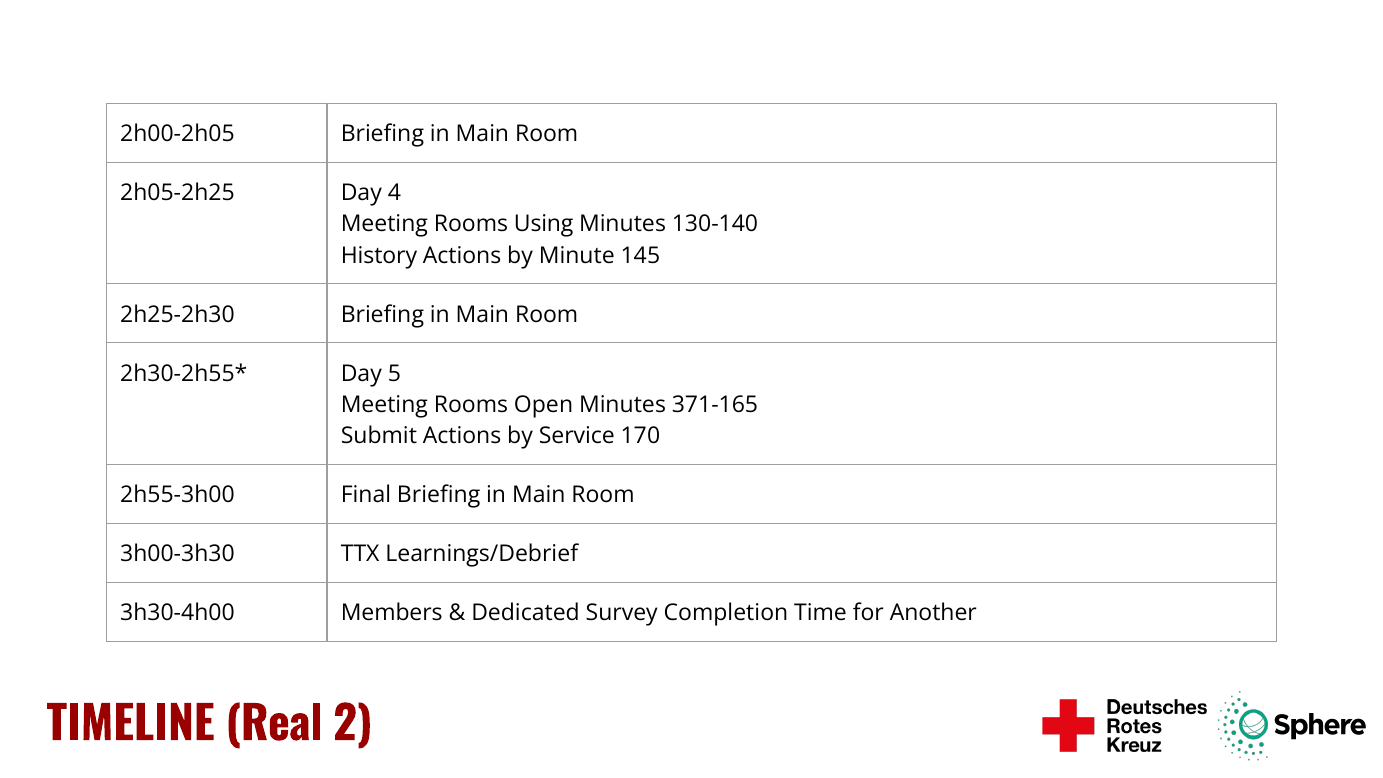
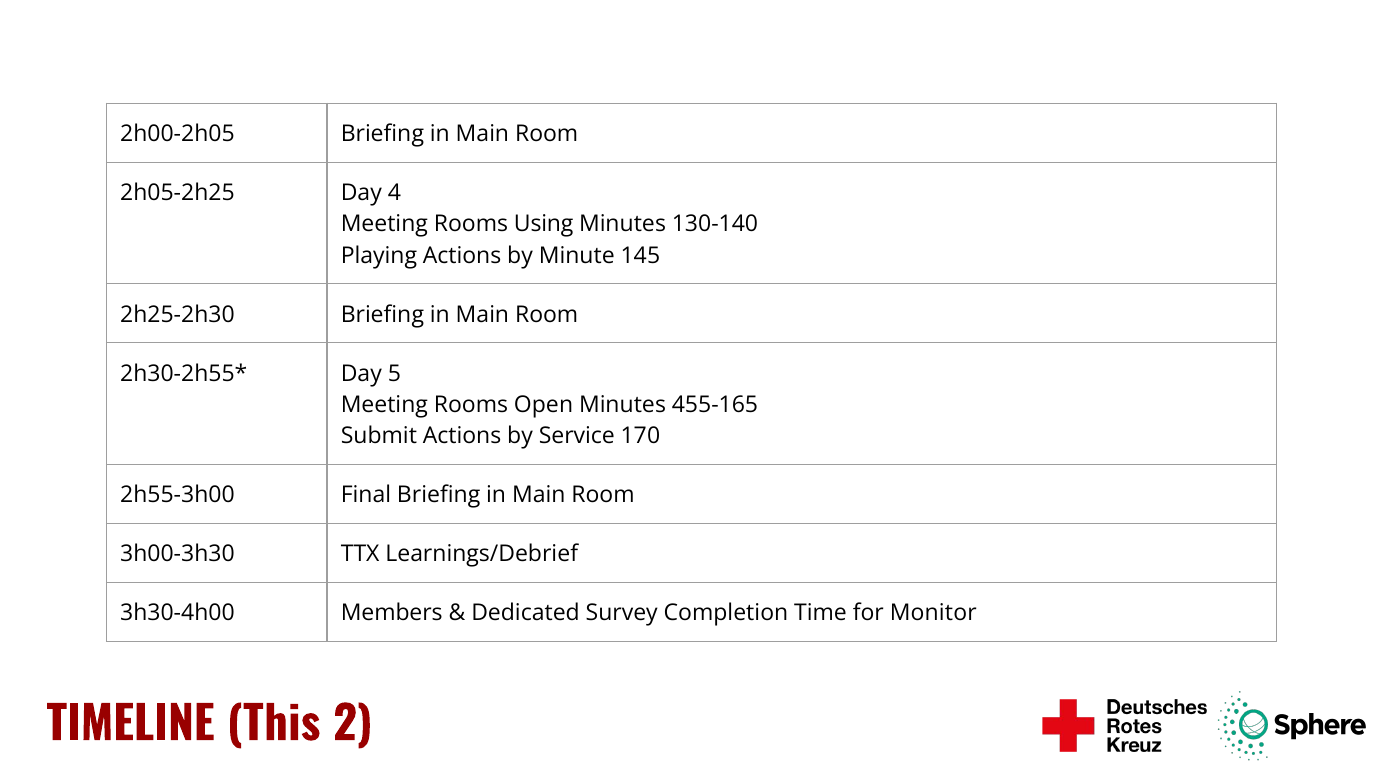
History: History -> Playing
371-165: 371-165 -> 455-165
Another: Another -> Monitor
Real: Real -> This
